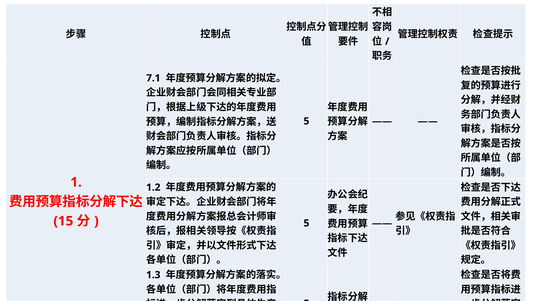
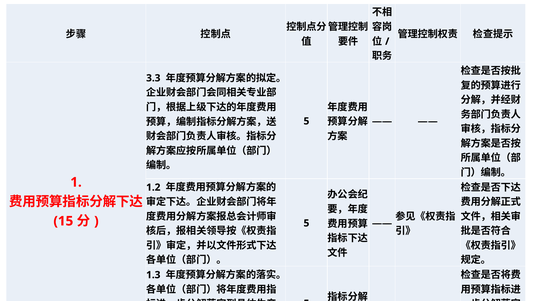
7.1: 7.1 -> 3.3
